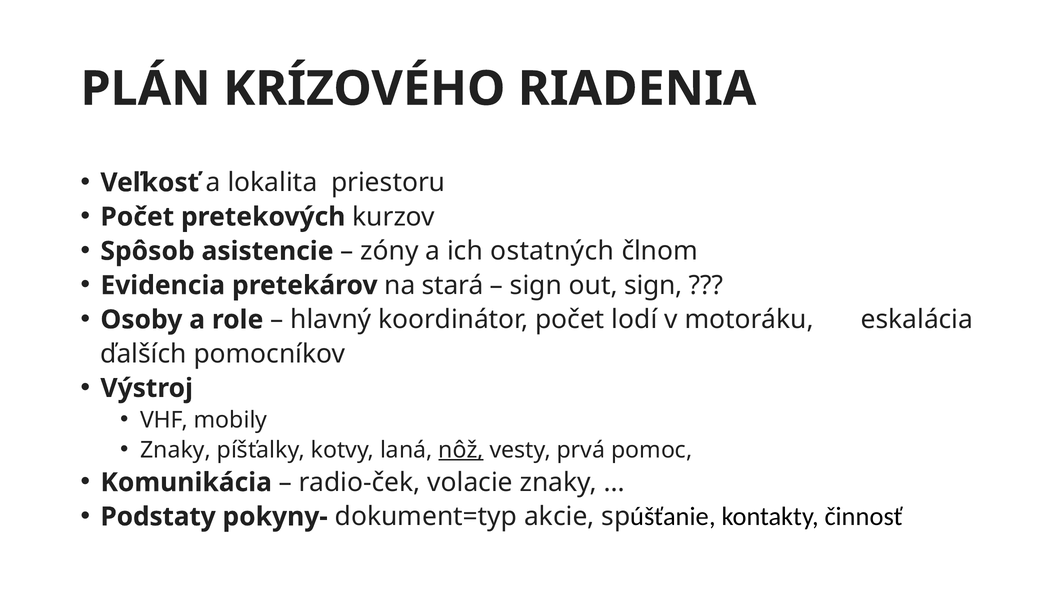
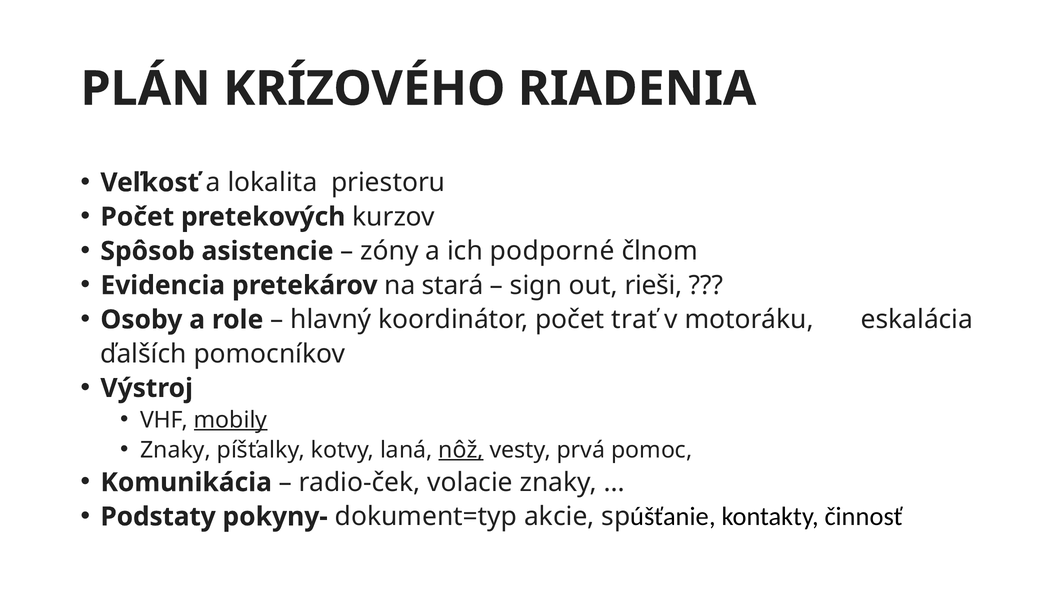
ostatných: ostatných -> podporné
out sign: sign -> rieši
lodí: lodí -> trať
mobily underline: none -> present
